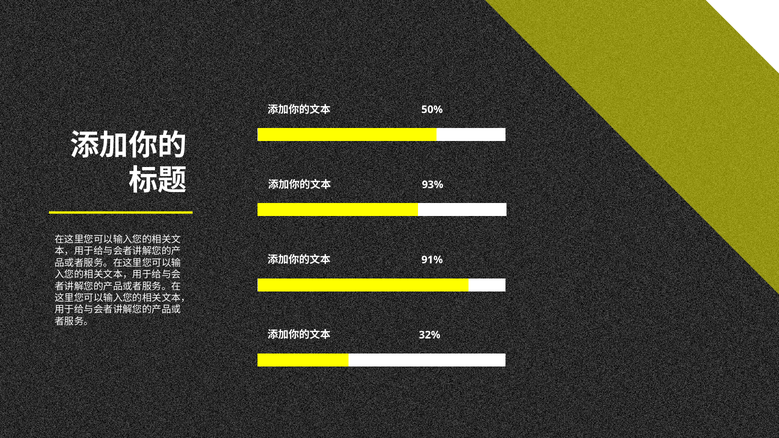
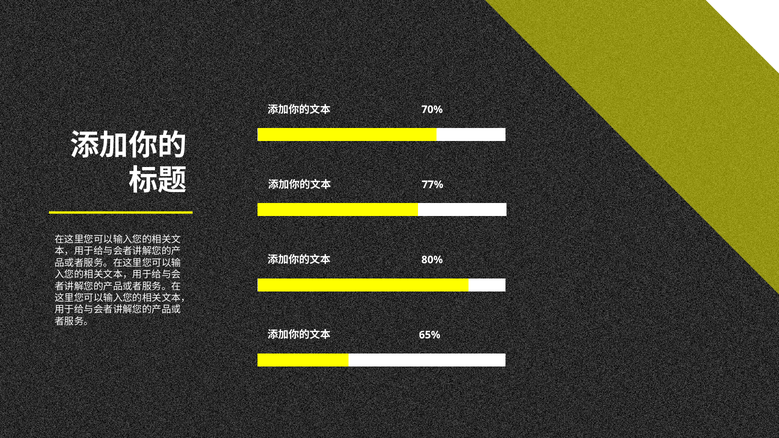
50%: 50% -> 70%
93%: 93% -> 77%
91%: 91% -> 80%
32%: 32% -> 65%
